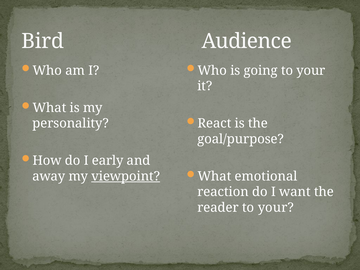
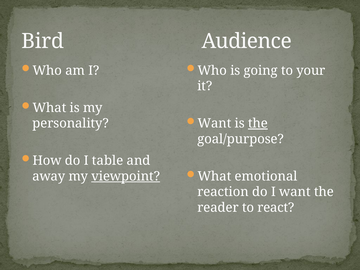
React at (214, 123): React -> Want
the at (258, 123) underline: none -> present
early: early -> table
reader to your: your -> react
